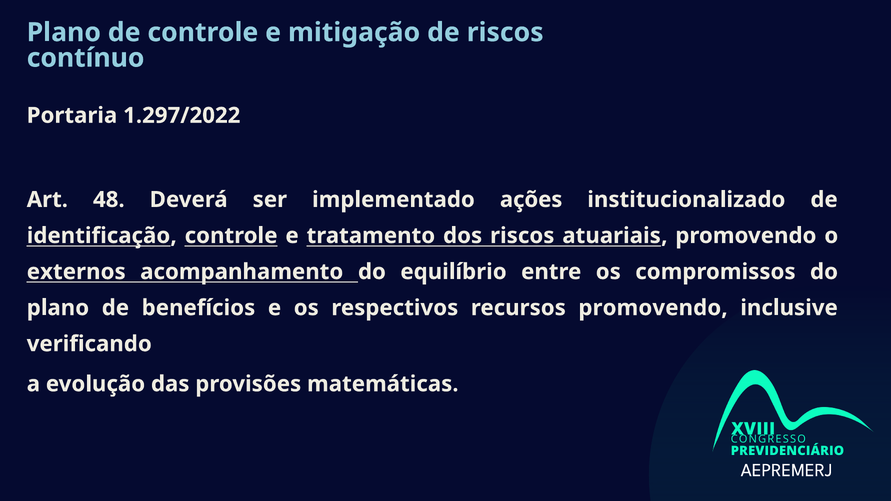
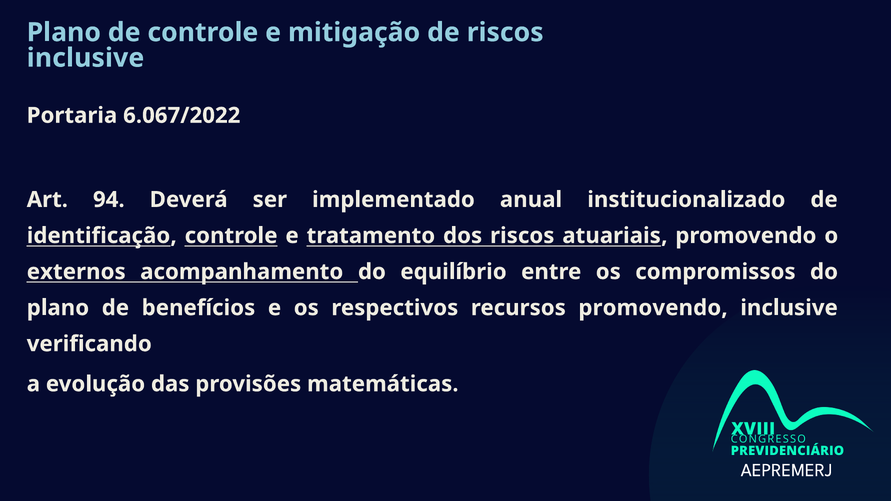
contínuo at (86, 58): contínuo -> inclusive
1.297/2022: 1.297/2022 -> 6.067/2022
48: 48 -> 94
ações: ações -> anual
